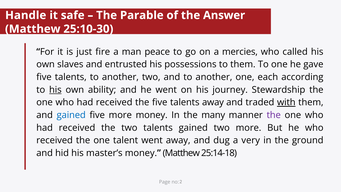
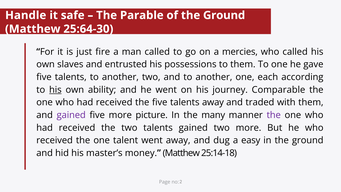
of the Answer: Answer -> Ground
25:10-30: 25:10-30 -> 25:64-30
man peace: peace -> called
Stewardship: Stewardship -> Comparable
with underline: present -> none
gained at (71, 115) colour: blue -> purple
more money: money -> picture
very: very -> easy
